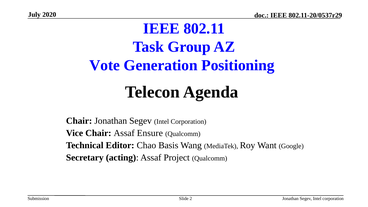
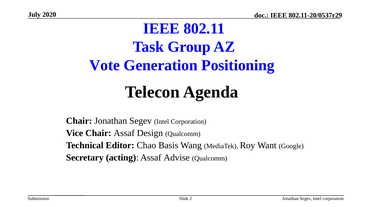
Ensure: Ensure -> Design
Project: Project -> Advise
